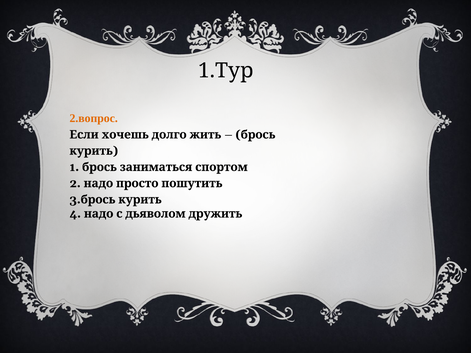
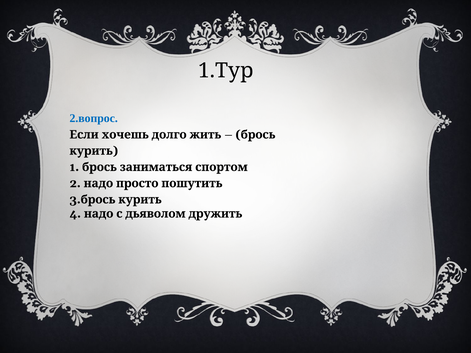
2.вопрос colour: orange -> blue
